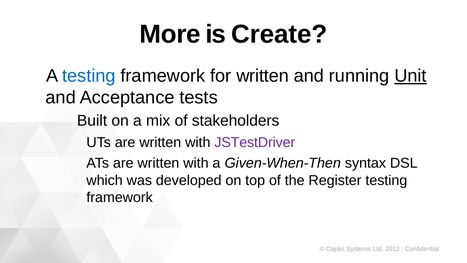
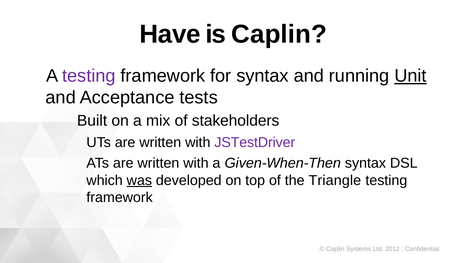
More: More -> Have
is Create: Create -> Caplin
testing at (89, 76) colour: blue -> purple
for written: written -> syntax
was underline: none -> present
Register: Register -> Triangle
